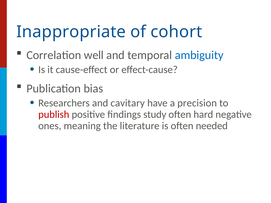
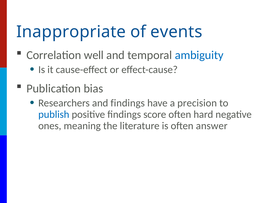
cohort: cohort -> events
and cavitary: cavitary -> findings
publish colour: red -> blue
study: study -> score
needed: needed -> answer
